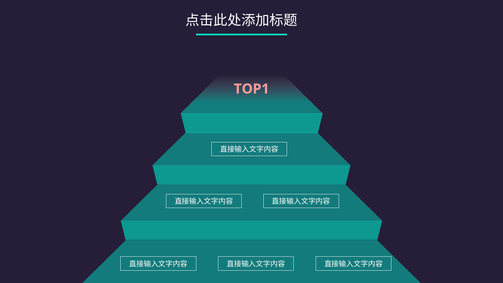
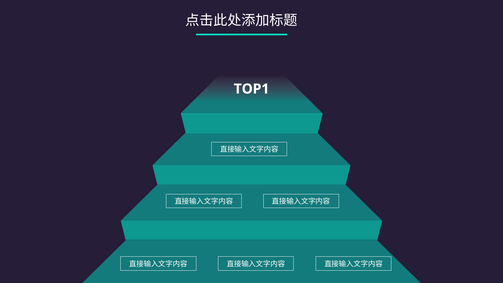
TOP1 colour: pink -> white
